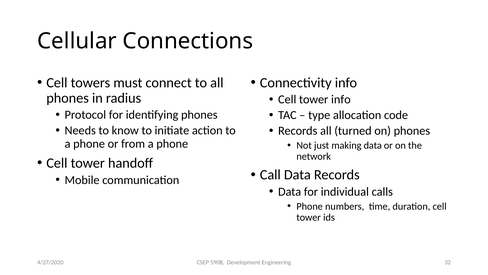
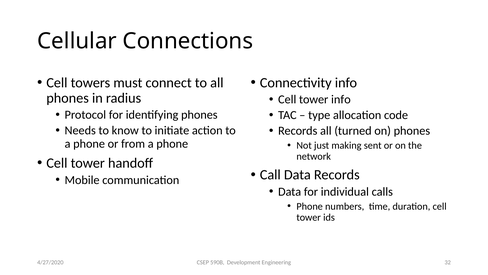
making data: data -> sent
